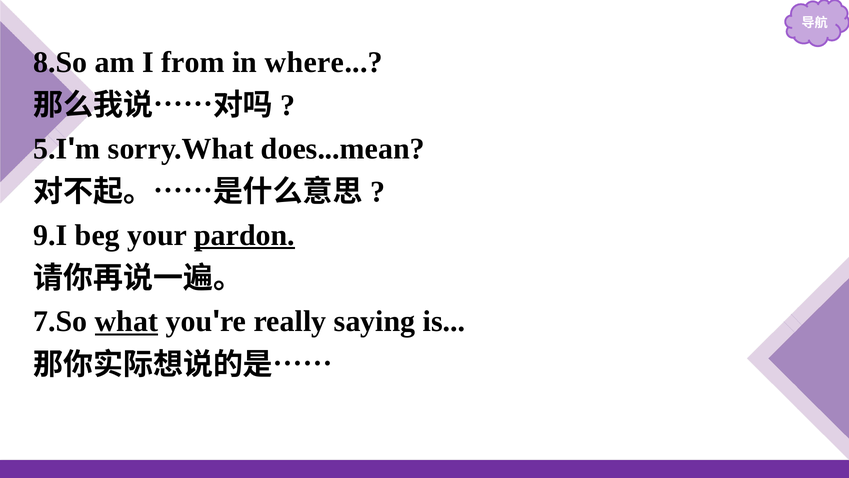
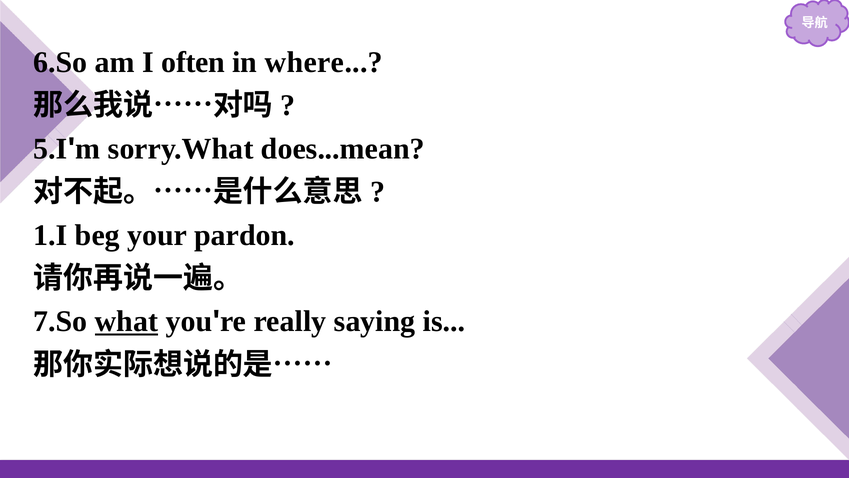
8.So: 8.So -> 6.So
from: from -> often
9.I: 9.I -> 1.I
pardon underline: present -> none
